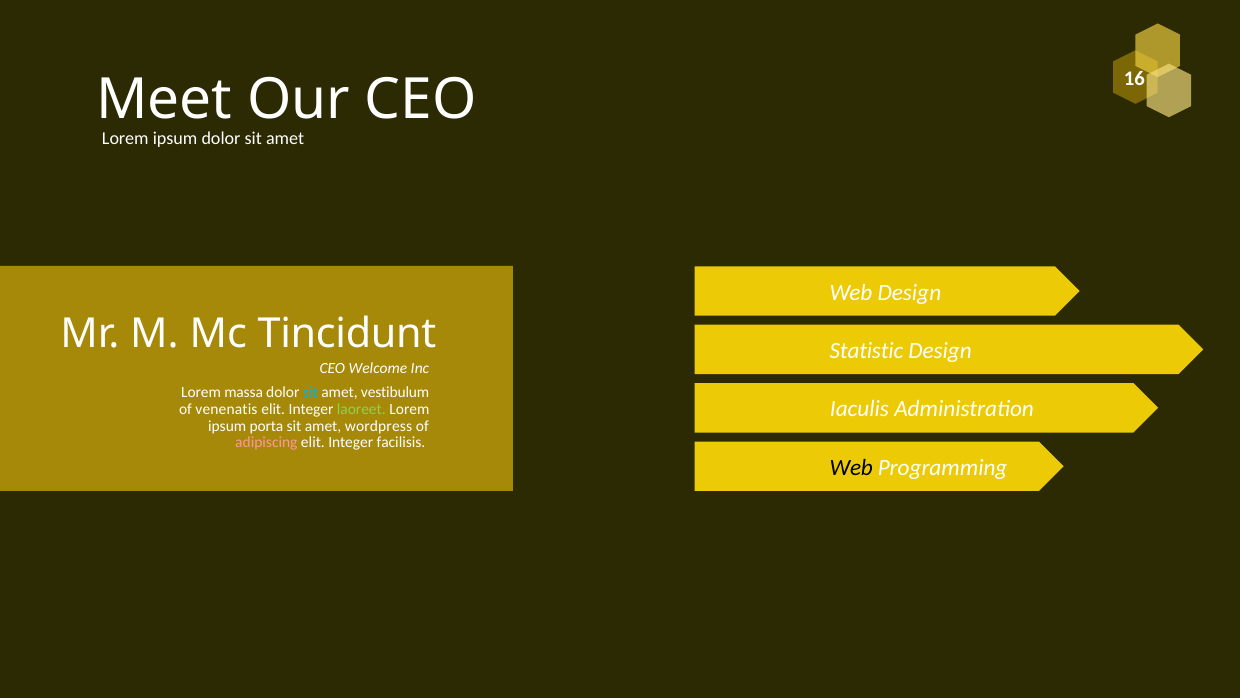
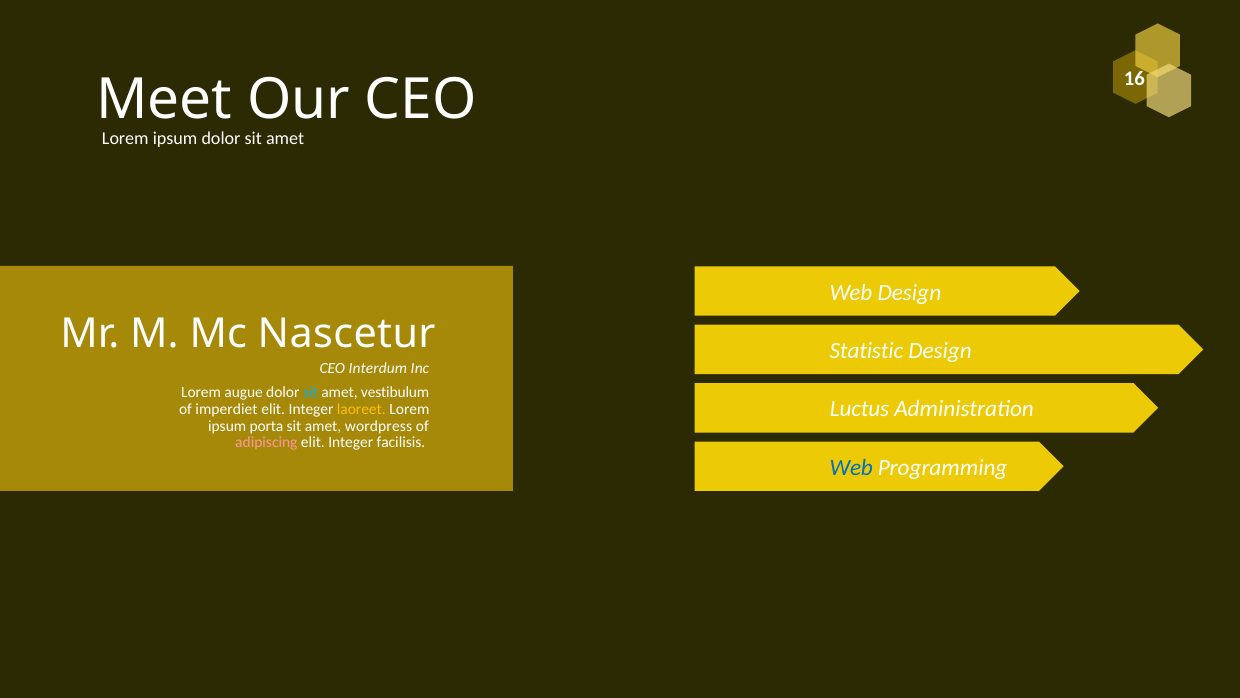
Tincidunt: Tincidunt -> Nascetur
Welcome: Welcome -> Interdum
massa: massa -> augue
Iaculis: Iaculis -> Luctus
venenatis: venenatis -> imperdiet
laoreet colour: light green -> yellow
Web at (851, 467) colour: black -> blue
